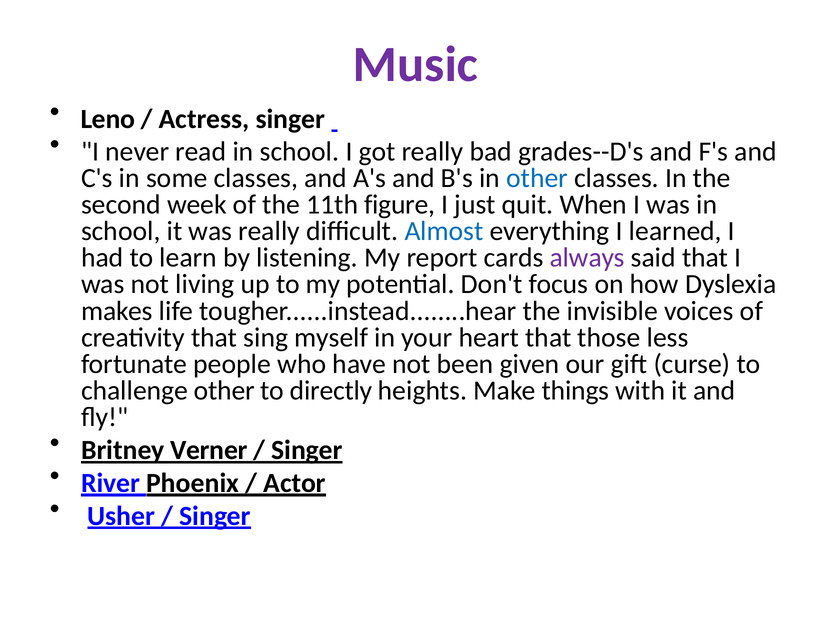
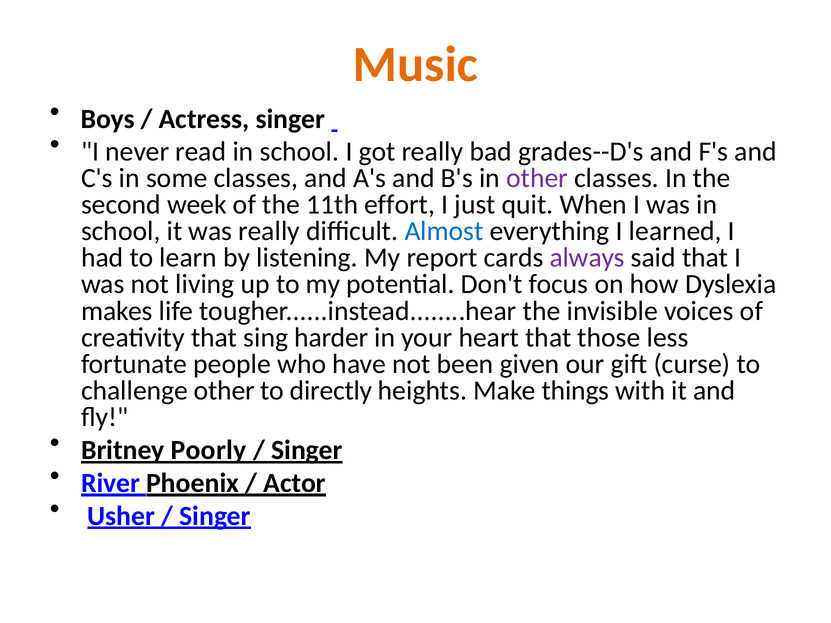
Music colour: purple -> orange
Leno: Leno -> Boys
other at (537, 178) colour: blue -> purple
figure: figure -> effort
myself: myself -> harder
Verner: Verner -> Poorly
